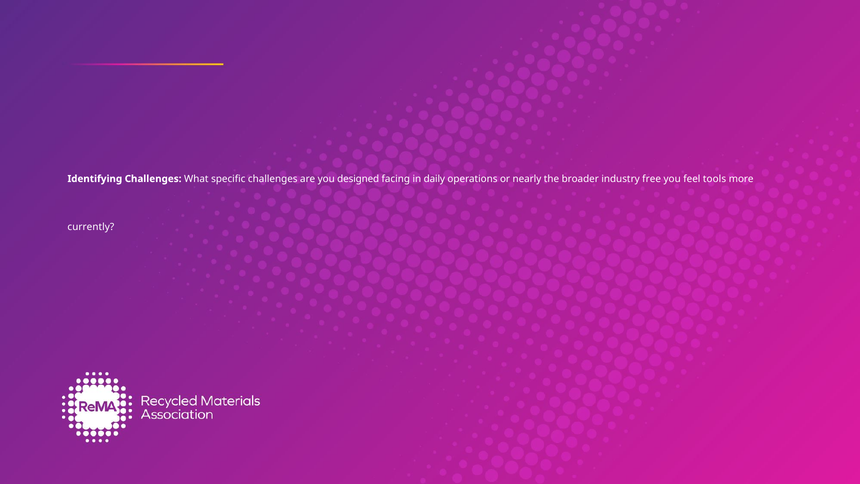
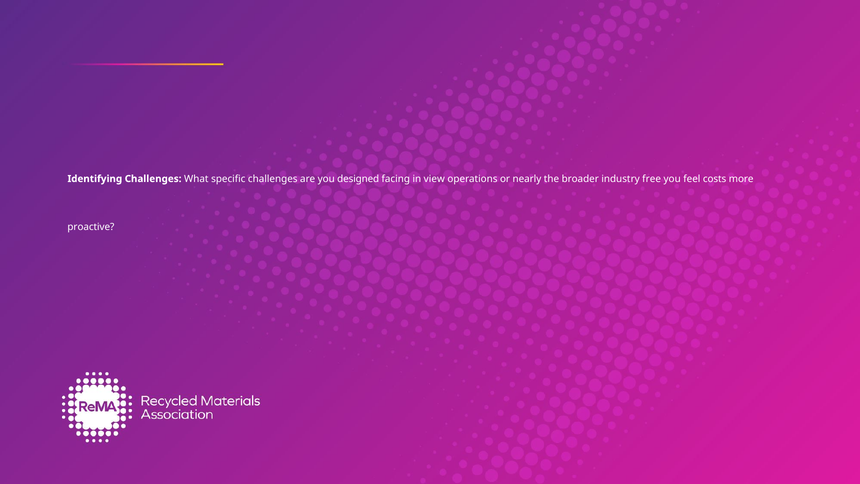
daily: daily -> view
tools: tools -> costs
currently: currently -> proactive
